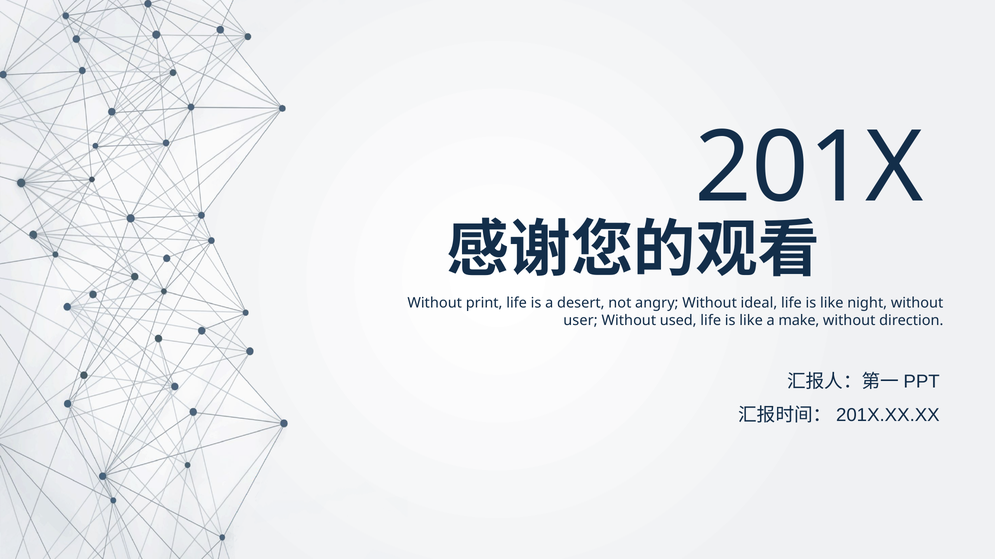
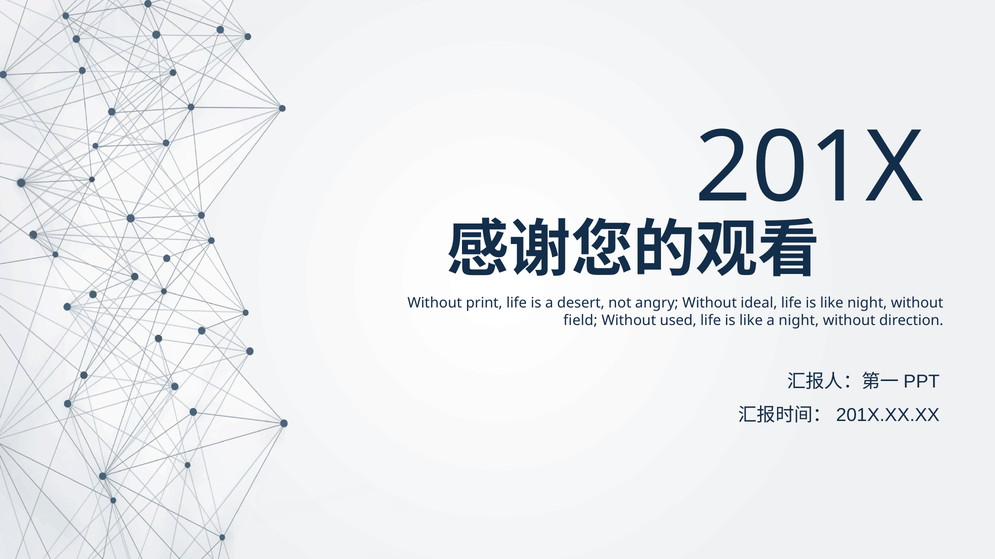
user: user -> field
a make: make -> night
